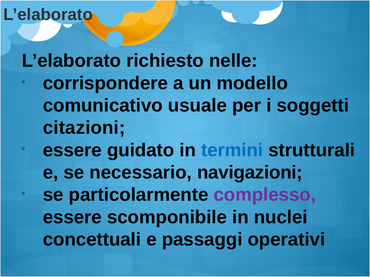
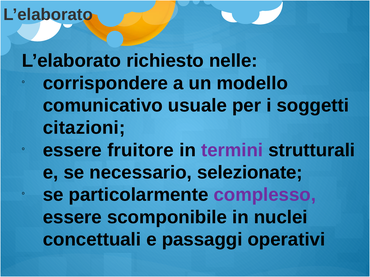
guidato: guidato -> fruitore
termini colour: blue -> purple
navigazioni: navigazioni -> selezionate
